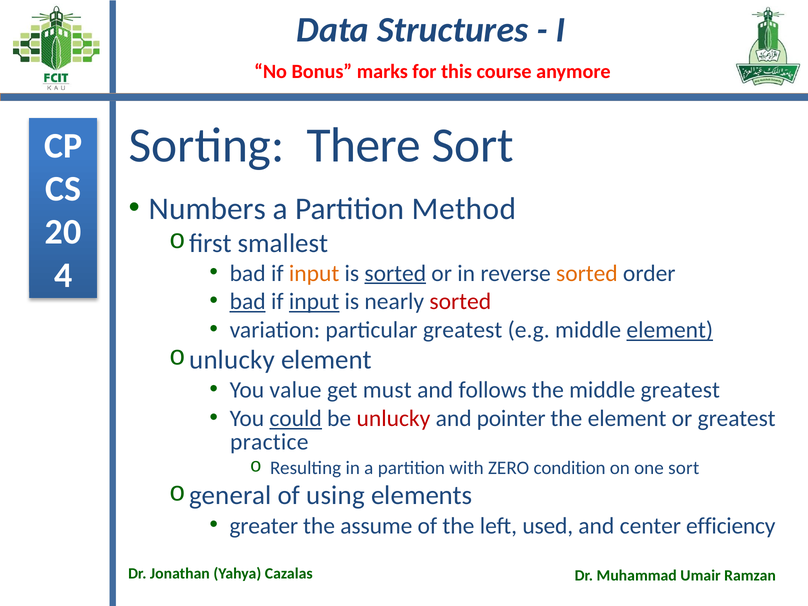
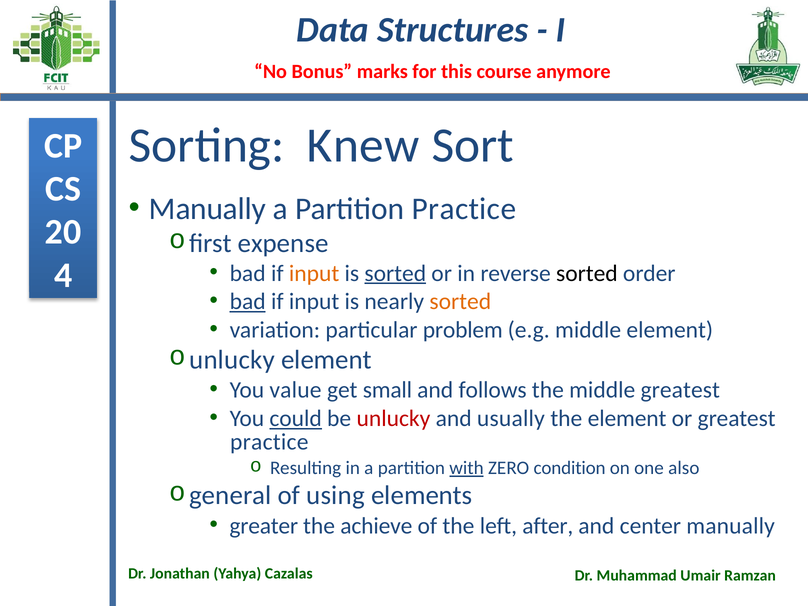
There: There -> Knew
Numbers at (207, 209): Numbers -> Manually
Partition Method: Method -> Practice
smallest: smallest -> expense
sorted at (587, 273) colour: orange -> black
input at (314, 302) underline: present -> none
sorted at (460, 302) colour: red -> orange
particular greatest: greatest -> problem
element at (670, 330) underline: present -> none
must: must -> small
pointer: pointer -> usually
with underline: none -> present
one sort: sort -> also
assume: assume -> achieve
used: used -> after
center efficiency: efficiency -> manually
